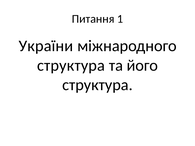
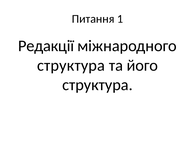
України: України -> Редакції
